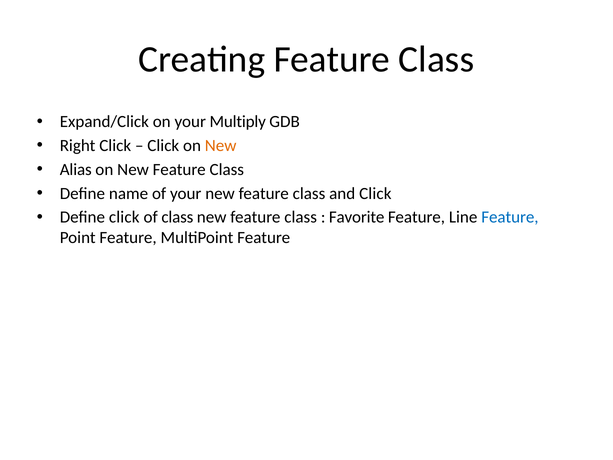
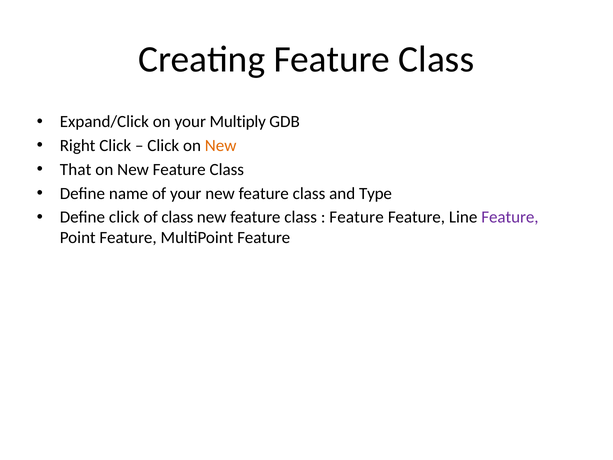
Alias: Alias -> That
and Click: Click -> Type
Favorite at (357, 217): Favorite -> Feature
Feature at (510, 217) colour: blue -> purple
